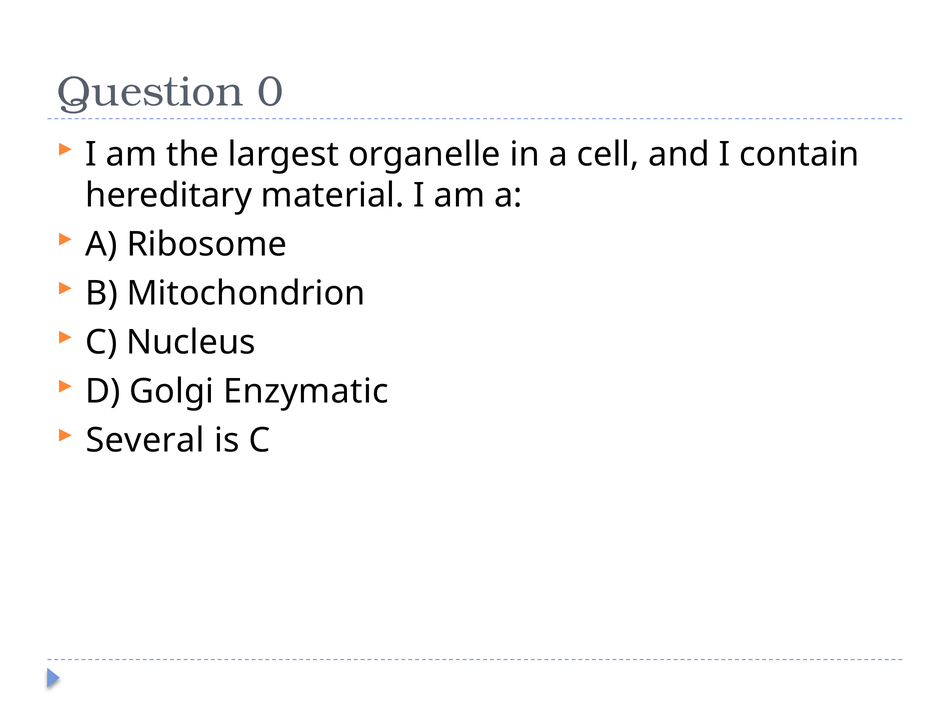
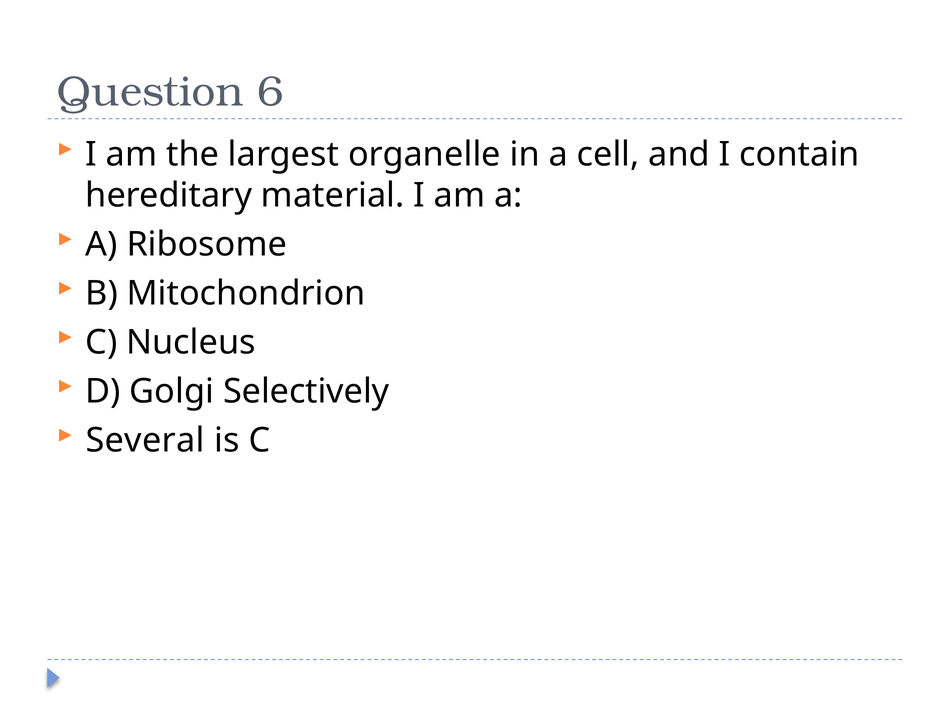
0: 0 -> 6
Enzymatic: Enzymatic -> Selectively
